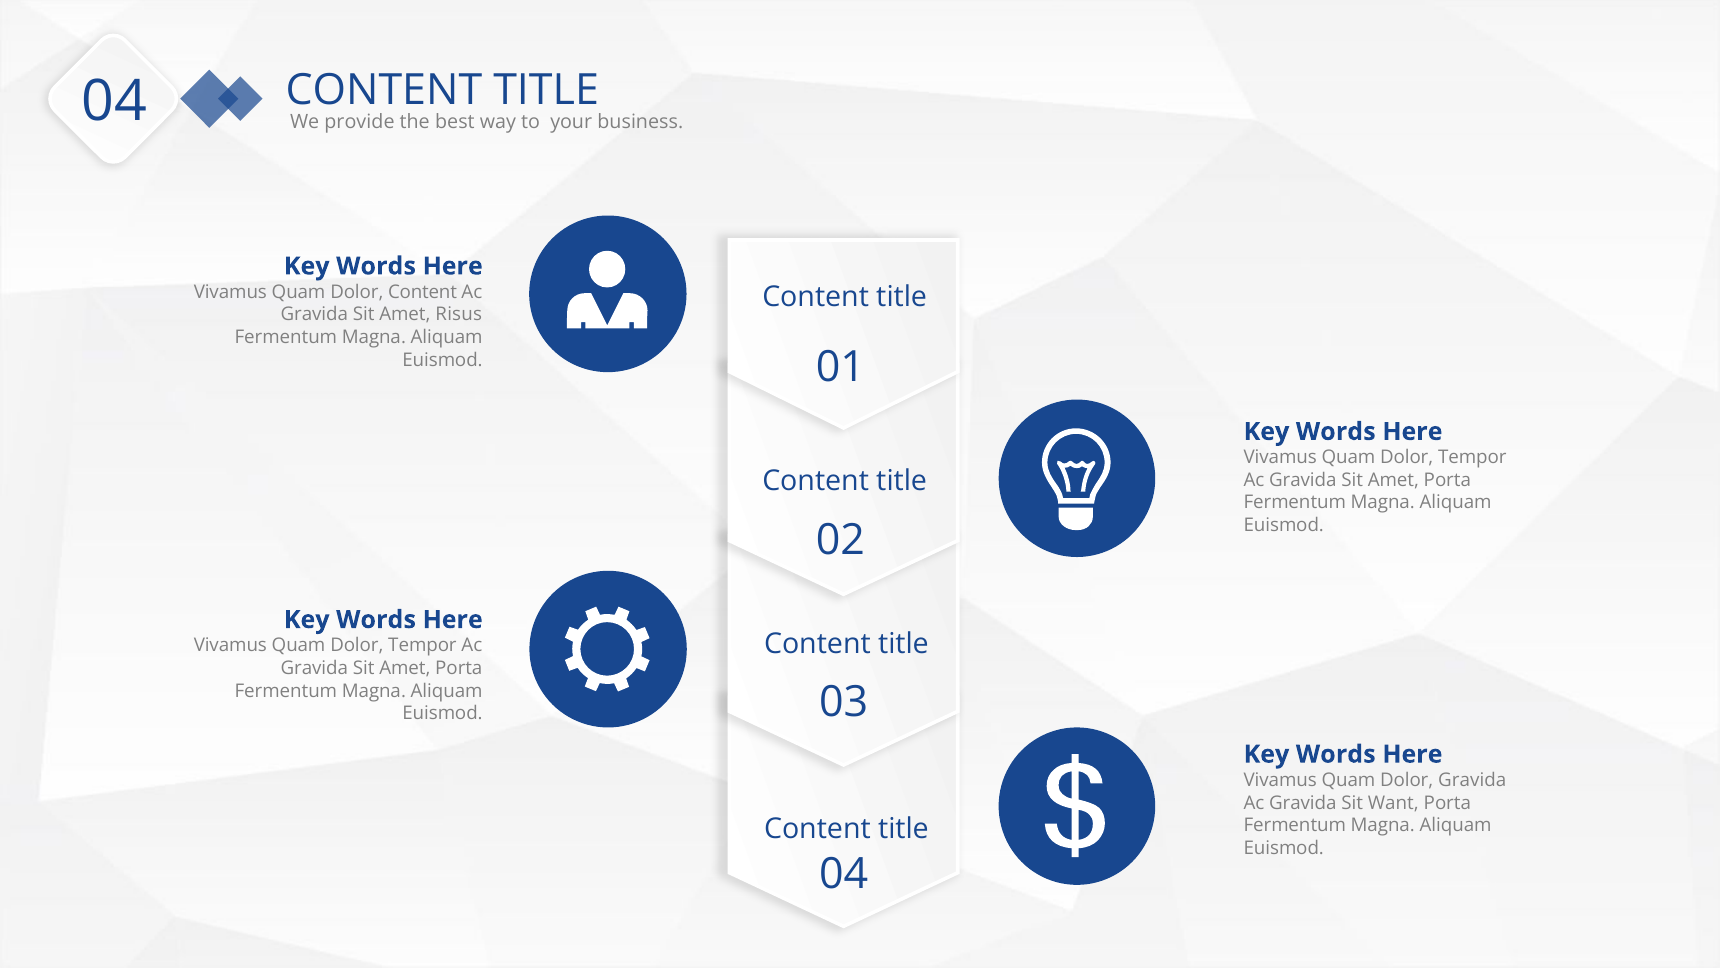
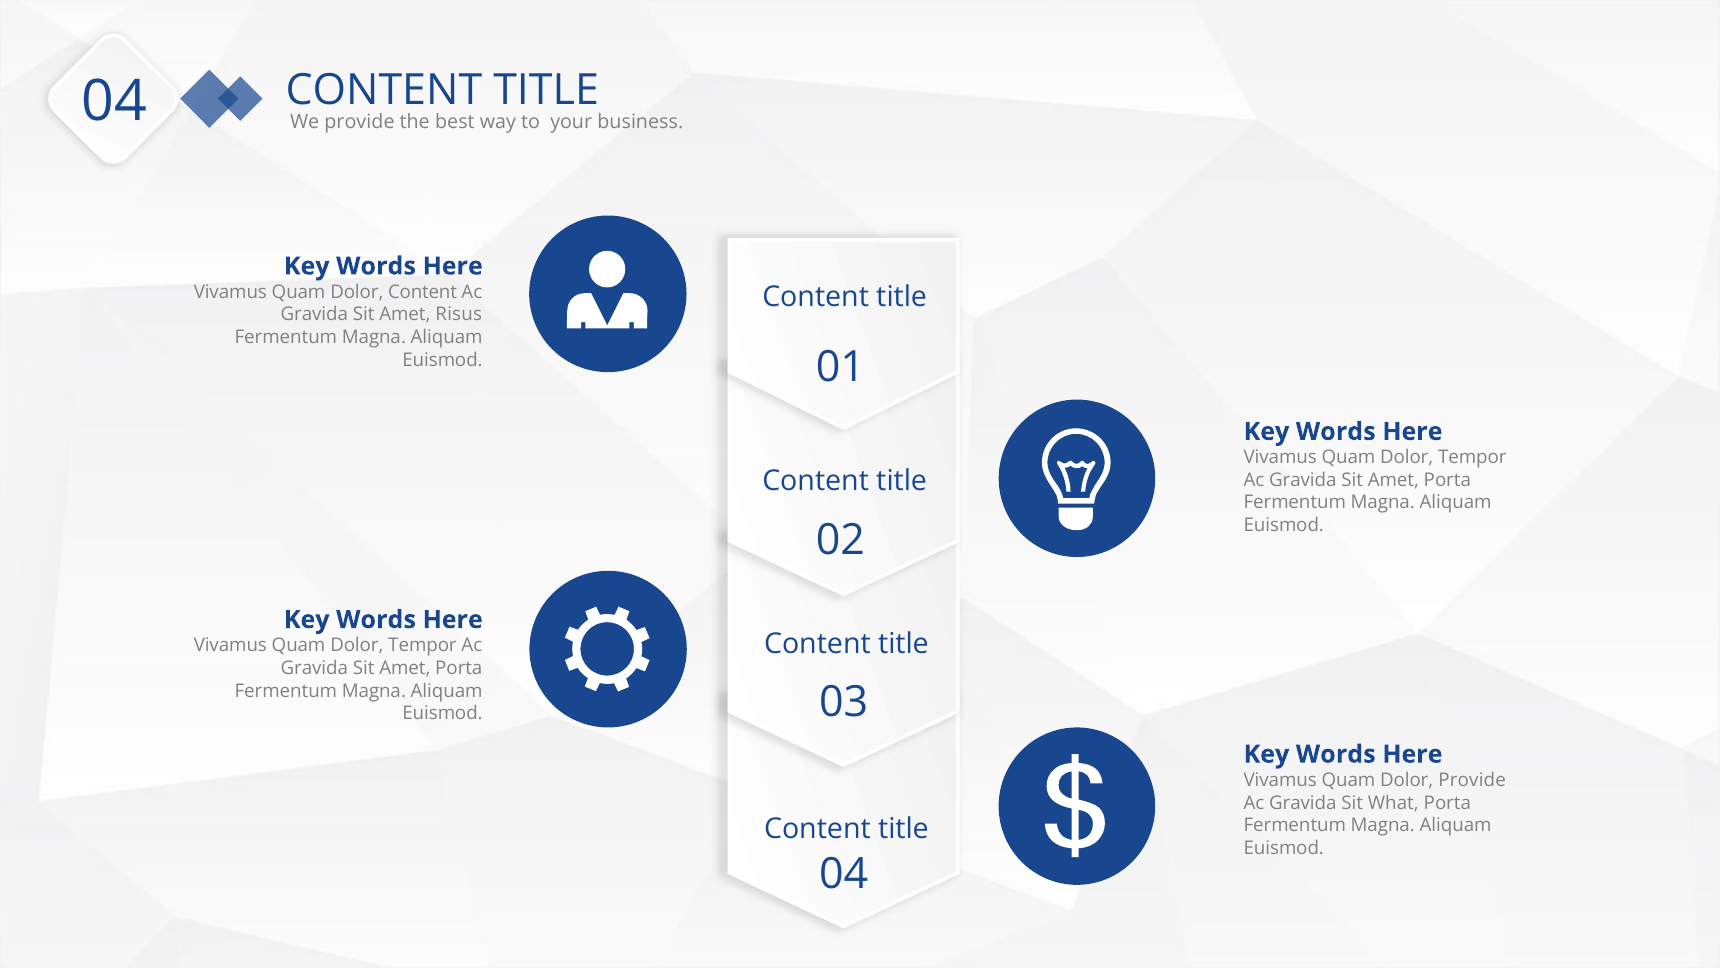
Dolor Gravida: Gravida -> Provide
Want: Want -> What
